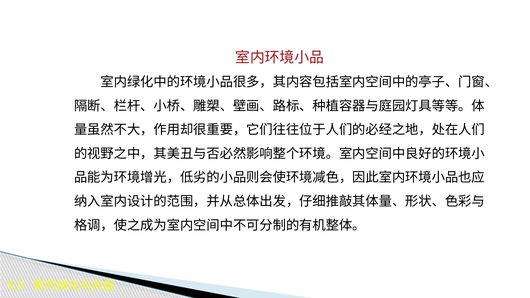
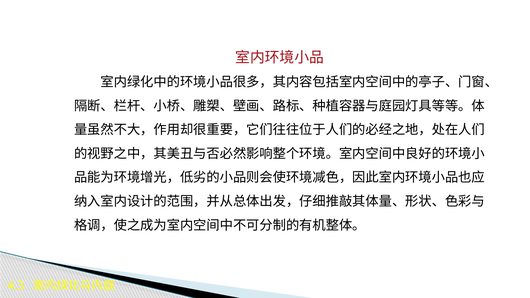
9.0: 9.0 -> 4.3
